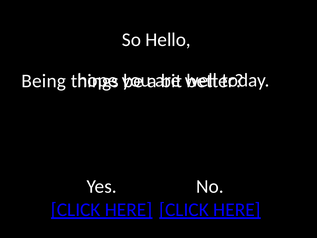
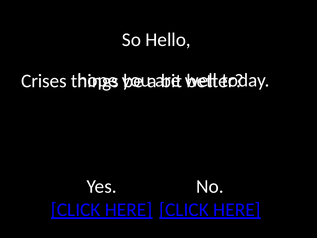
Being: Being -> Crises
